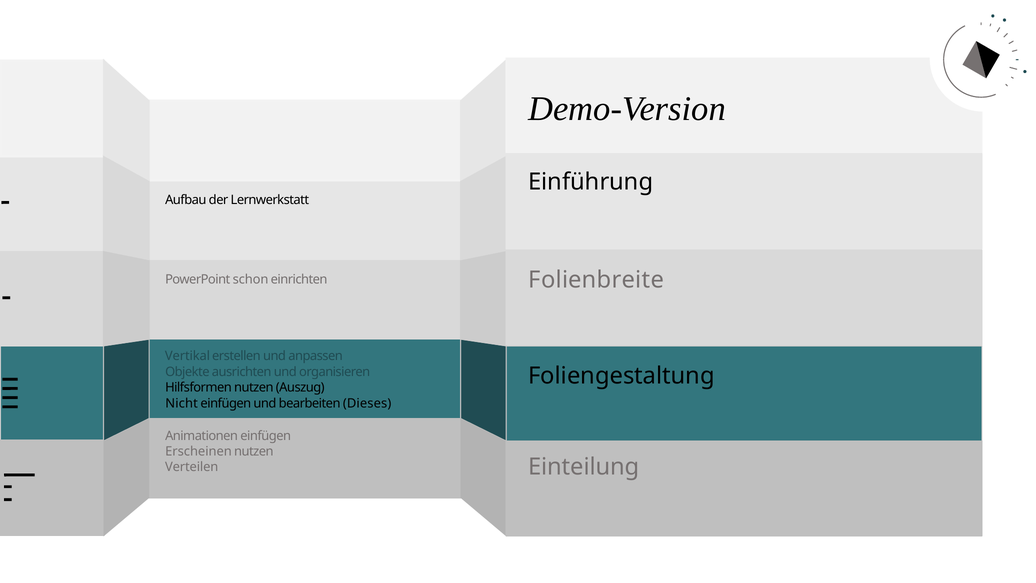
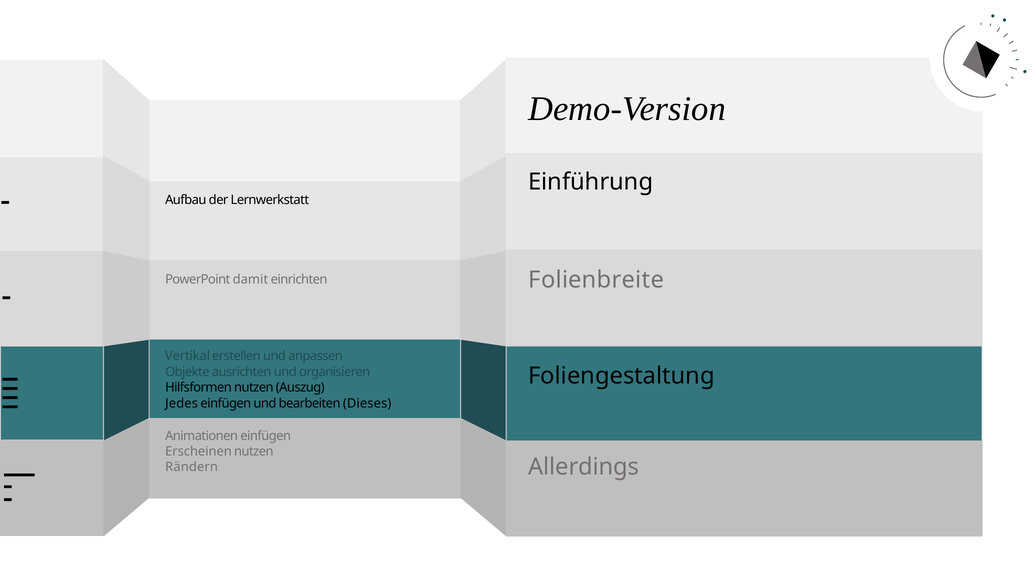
schon: schon -> damit
Nicht: Nicht -> Jedes
Einteilung: Einteilung -> Allerdings
Verteilen: Verteilen -> Rändern
